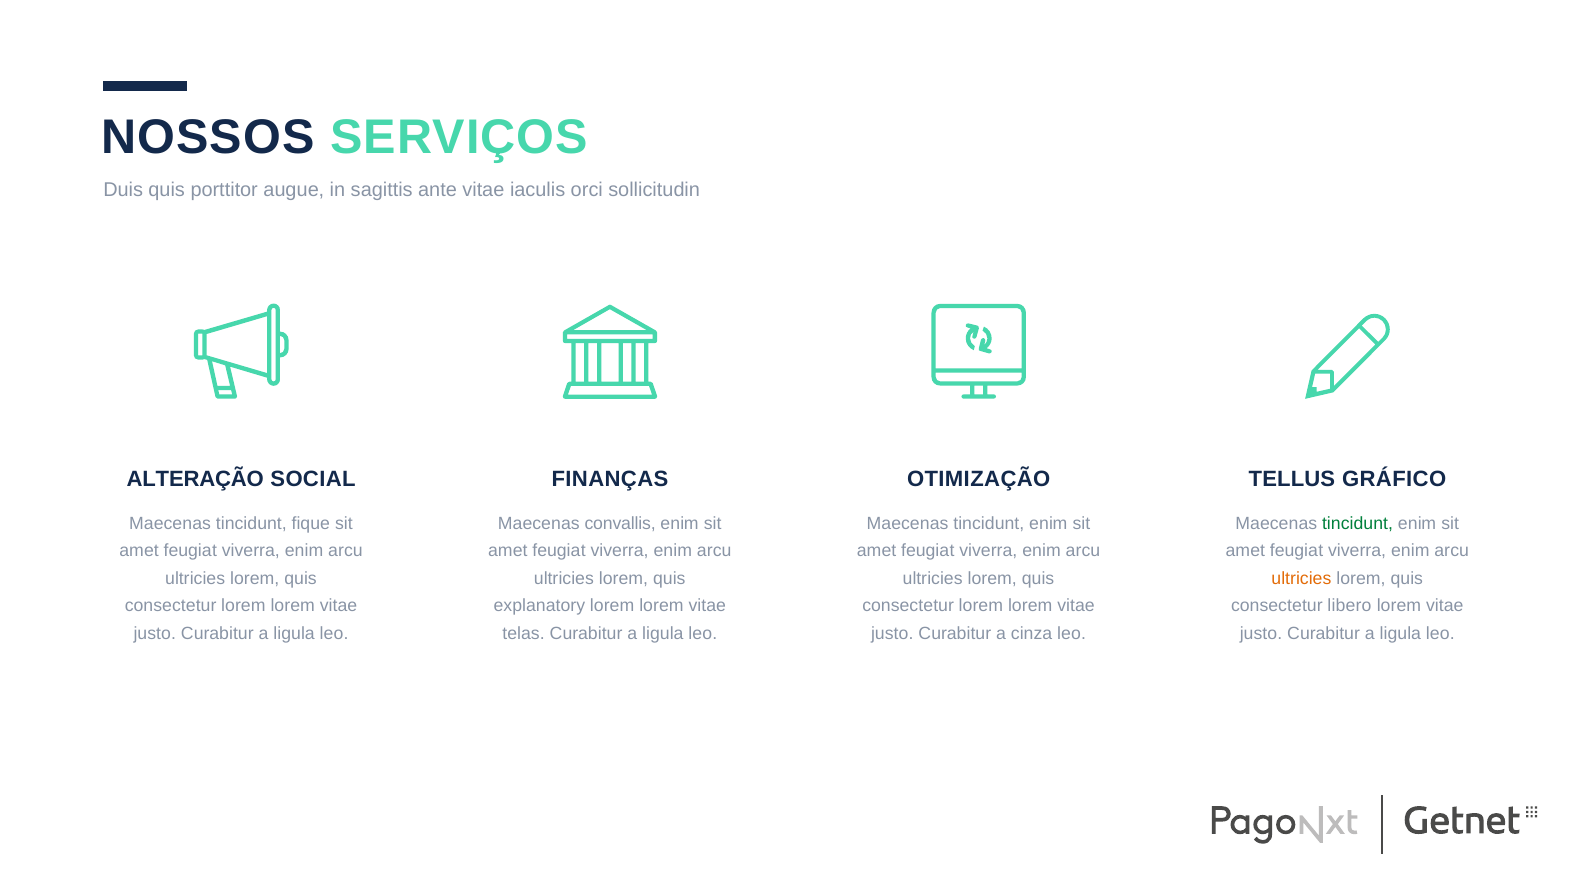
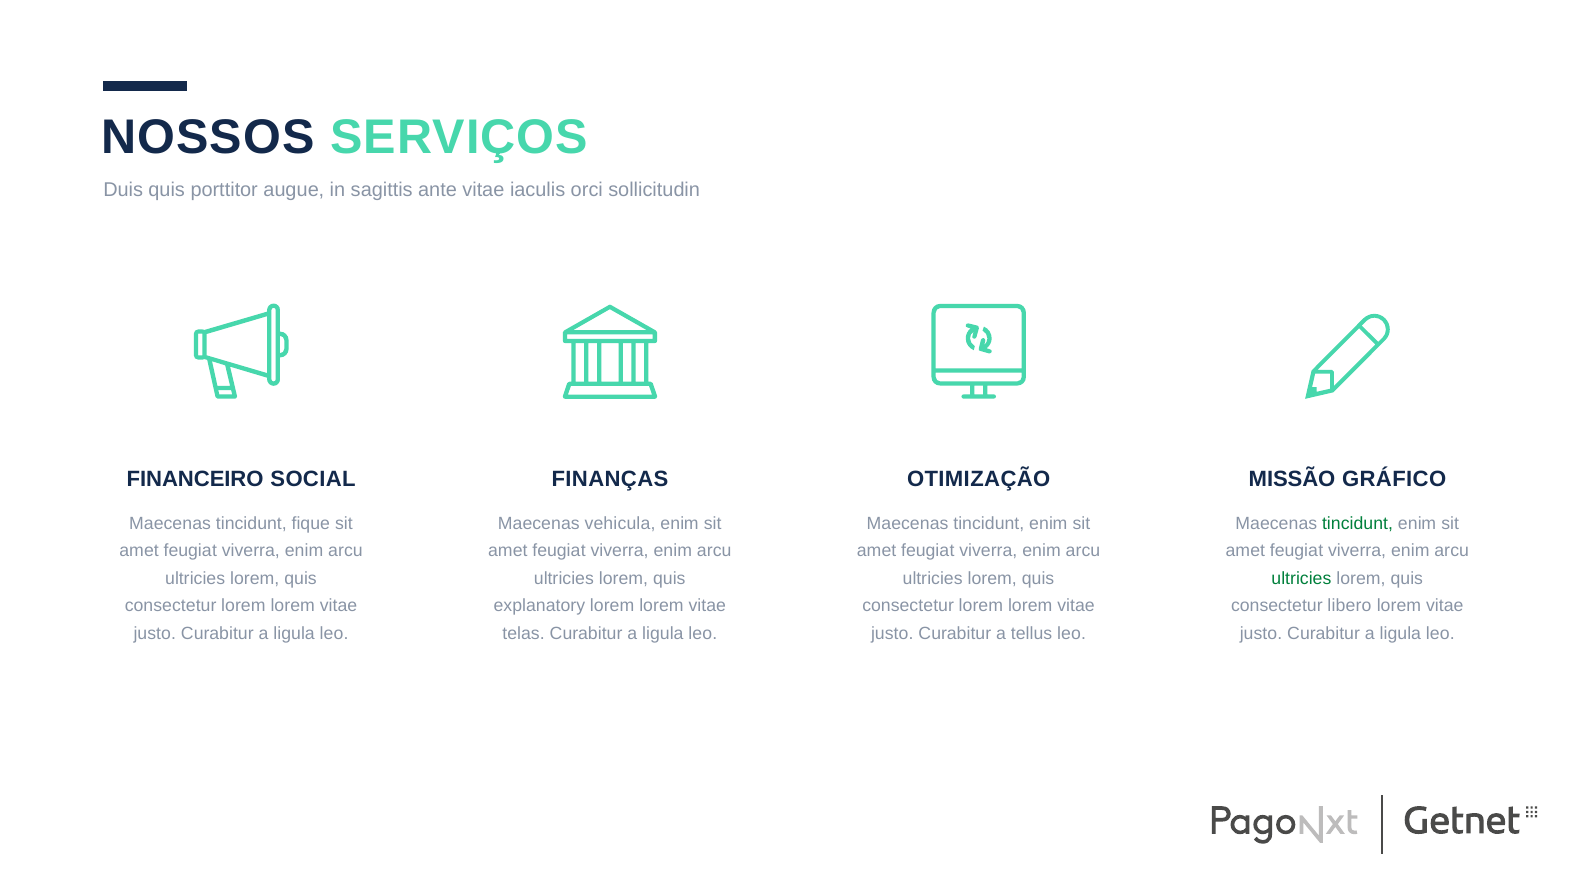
ALTERAÇÃO: ALTERAÇÃO -> FINANCEIRO
TELLUS: TELLUS -> MISSÃO
convallis: convallis -> vehicula
ultricies at (1301, 579) colour: orange -> green
cinza: cinza -> tellus
